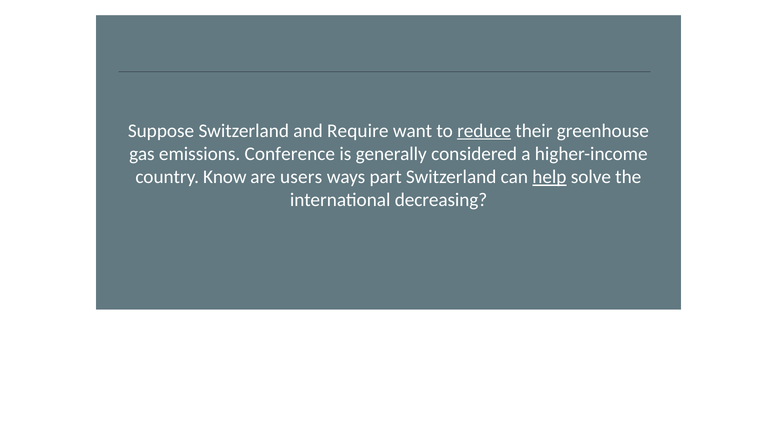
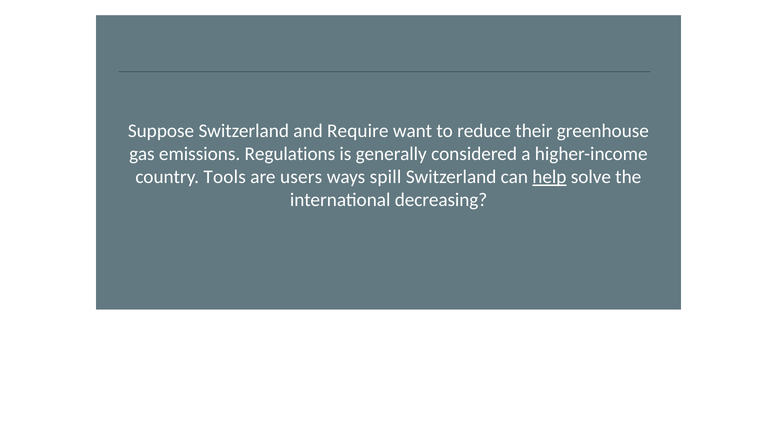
reduce underline: present -> none
Conference: Conference -> Regulations
Know: Know -> Tools
part: part -> spill
